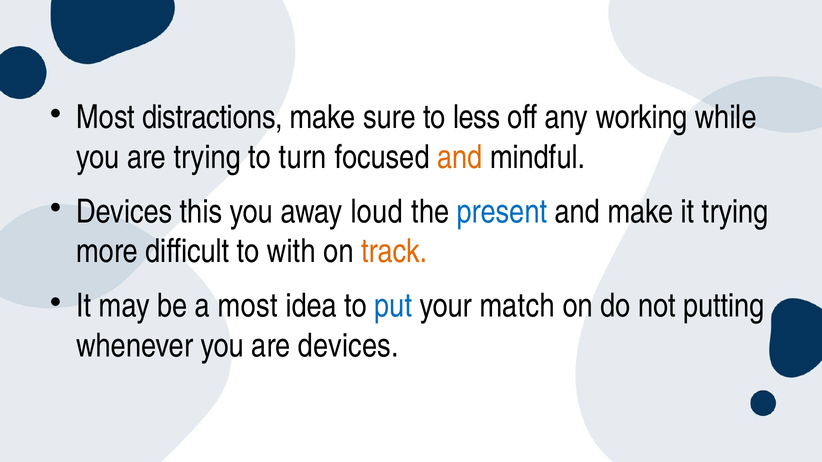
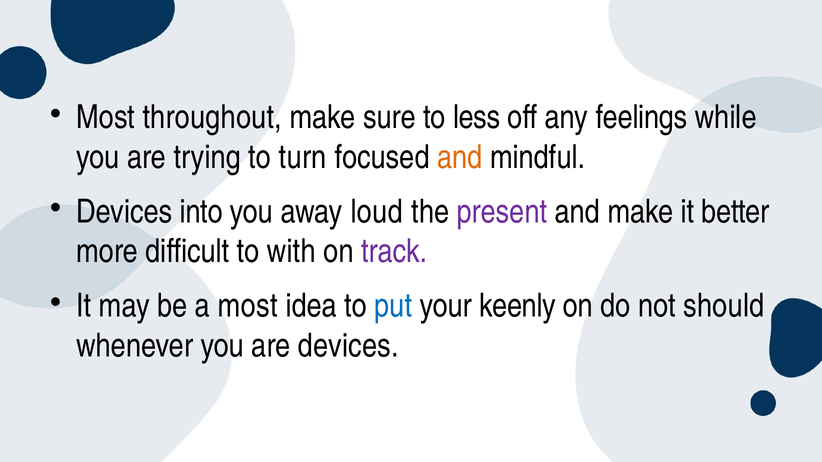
distractions: distractions -> throughout
working: working -> feelings
this: this -> into
present colour: blue -> purple
it trying: trying -> better
track colour: orange -> purple
match: match -> keenly
putting: putting -> should
